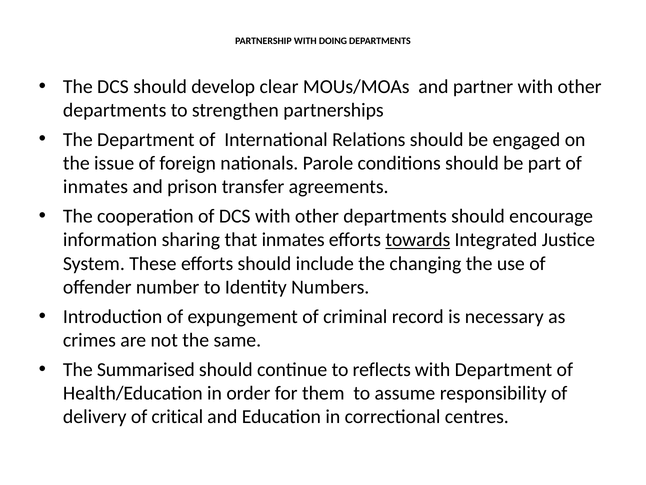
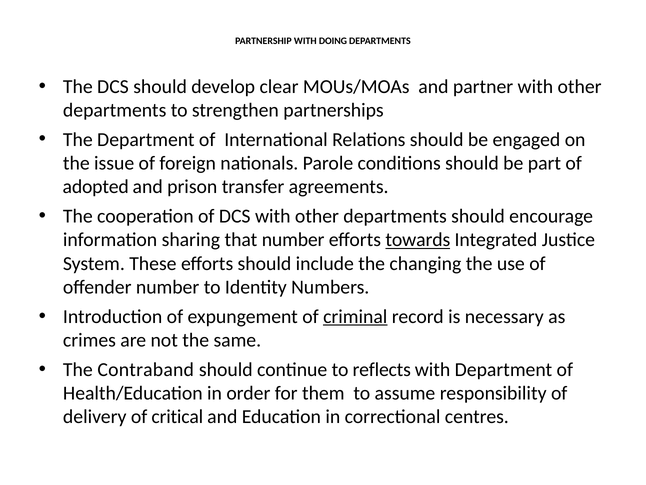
inmates at (96, 187): inmates -> adopted
that inmates: inmates -> number
criminal underline: none -> present
Summarised: Summarised -> Contraband
